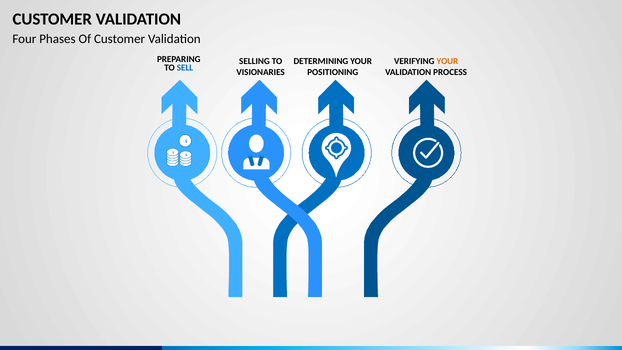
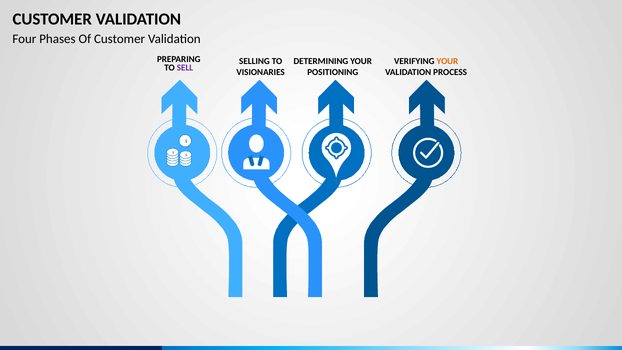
SELL colour: blue -> purple
